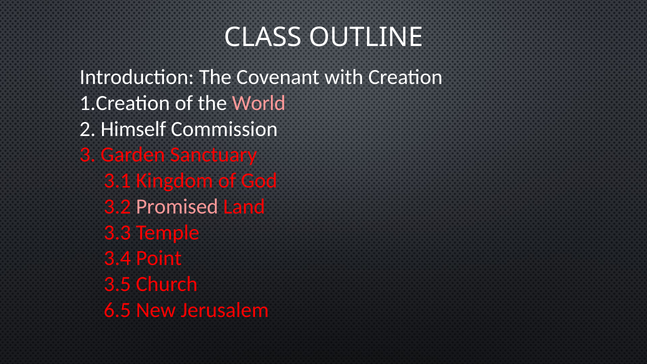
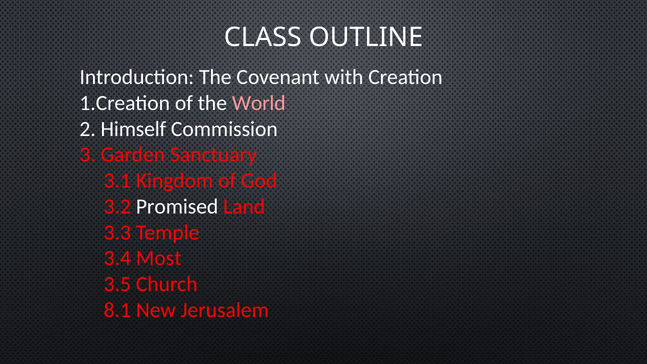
Promised colour: pink -> white
Point: Point -> Most
6.5: 6.5 -> 8.1
